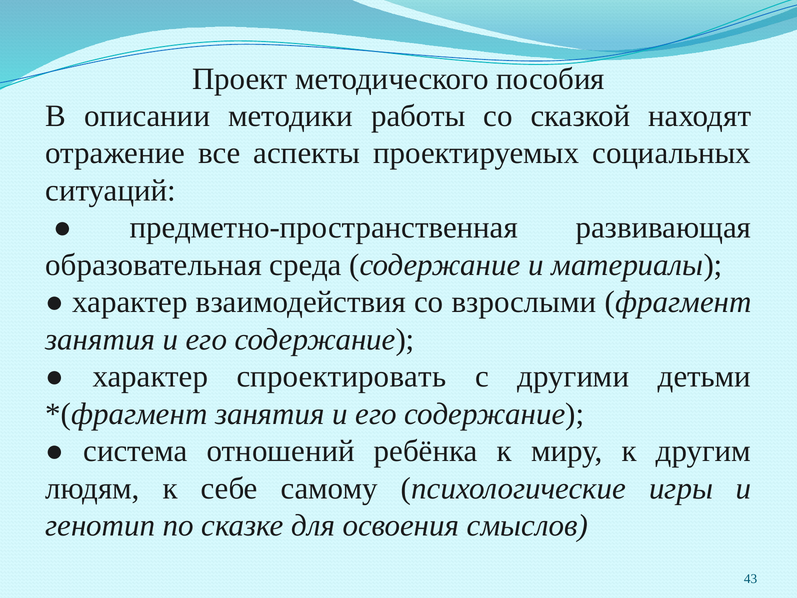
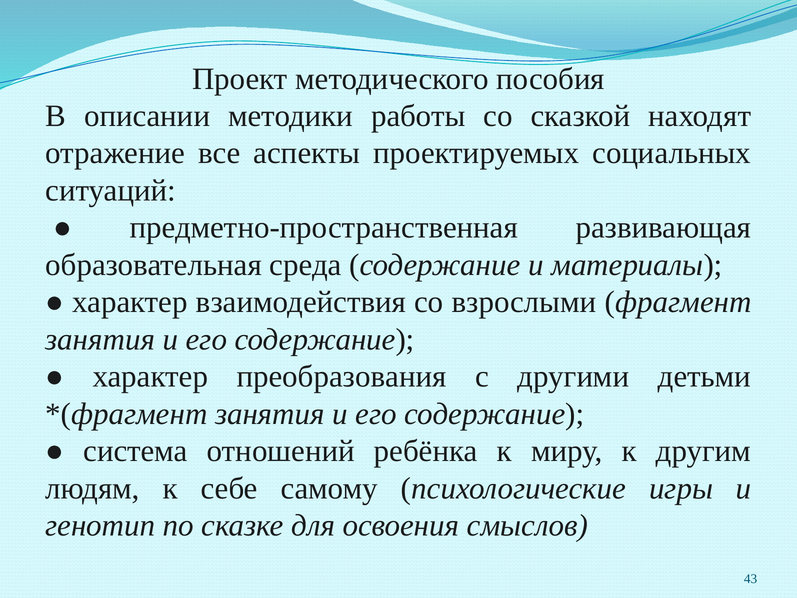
спроектировать: спроектировать -> преобразования
